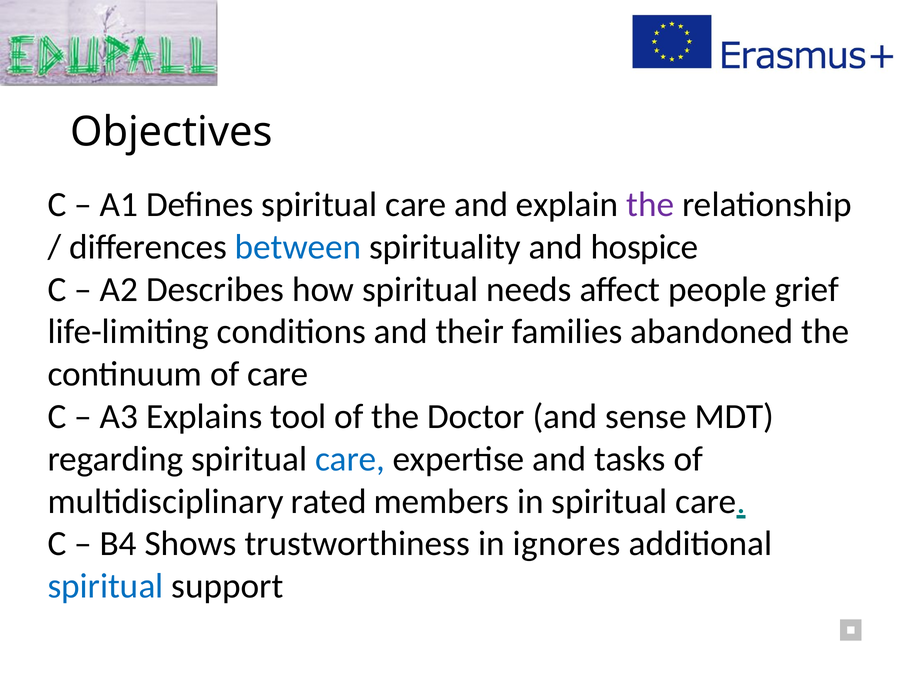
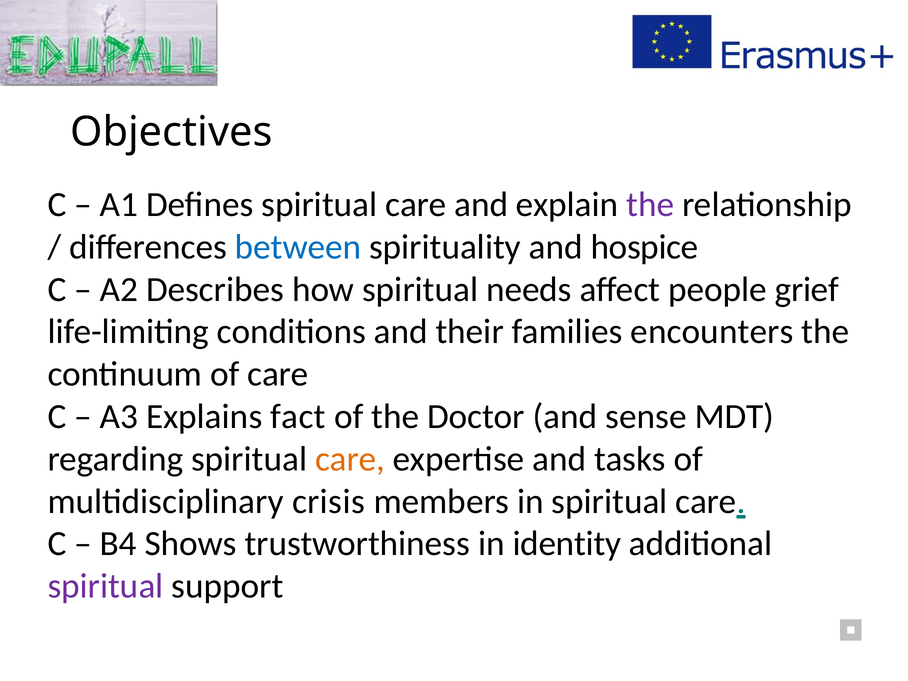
abandoned: abandoned -> encounters
tool: tool -> fact
care at (350, 459) colour: blue -> orange
rated: rated -> crisis
ignores: ignores -> identity
spiritual at (106, 586) colour: blue -> purple
